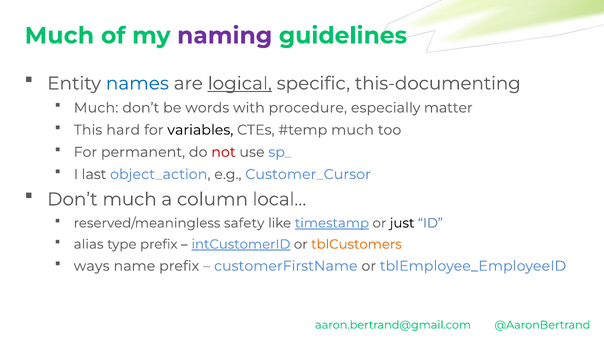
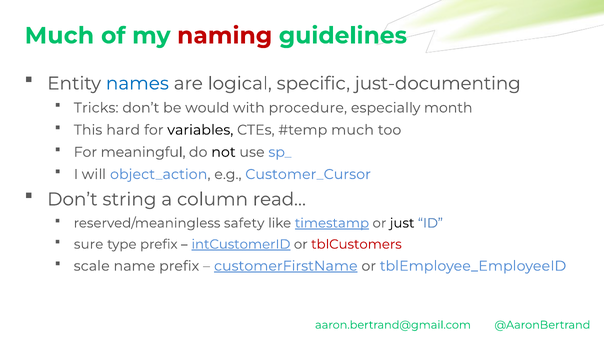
naming colour: purple -> red
logical underline: present -> none
this-documenting: this-documenting -> just-documenting
Much at (96, 108): Much -> Tricks
words: words -> would
matter: matter -> month
permanent: permanent -> meaningful
not colour: red -> black
last: last -> will
Don’t much: much -> string
local…: local… -> read…
alias: alias -> sure
tblCustomers colour: orange -> red
ways: ways -> scale
customerFirstName underline: none -> present
